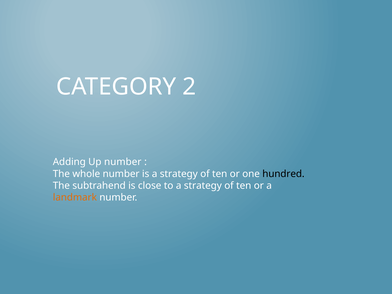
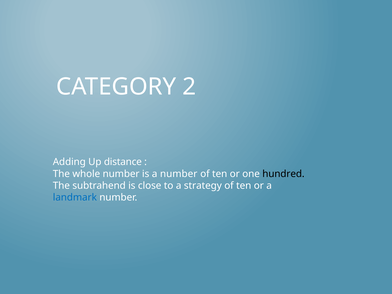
Up number: number -> distance
is a strategy: strategy -> number
landmark colour: orange -> blue
